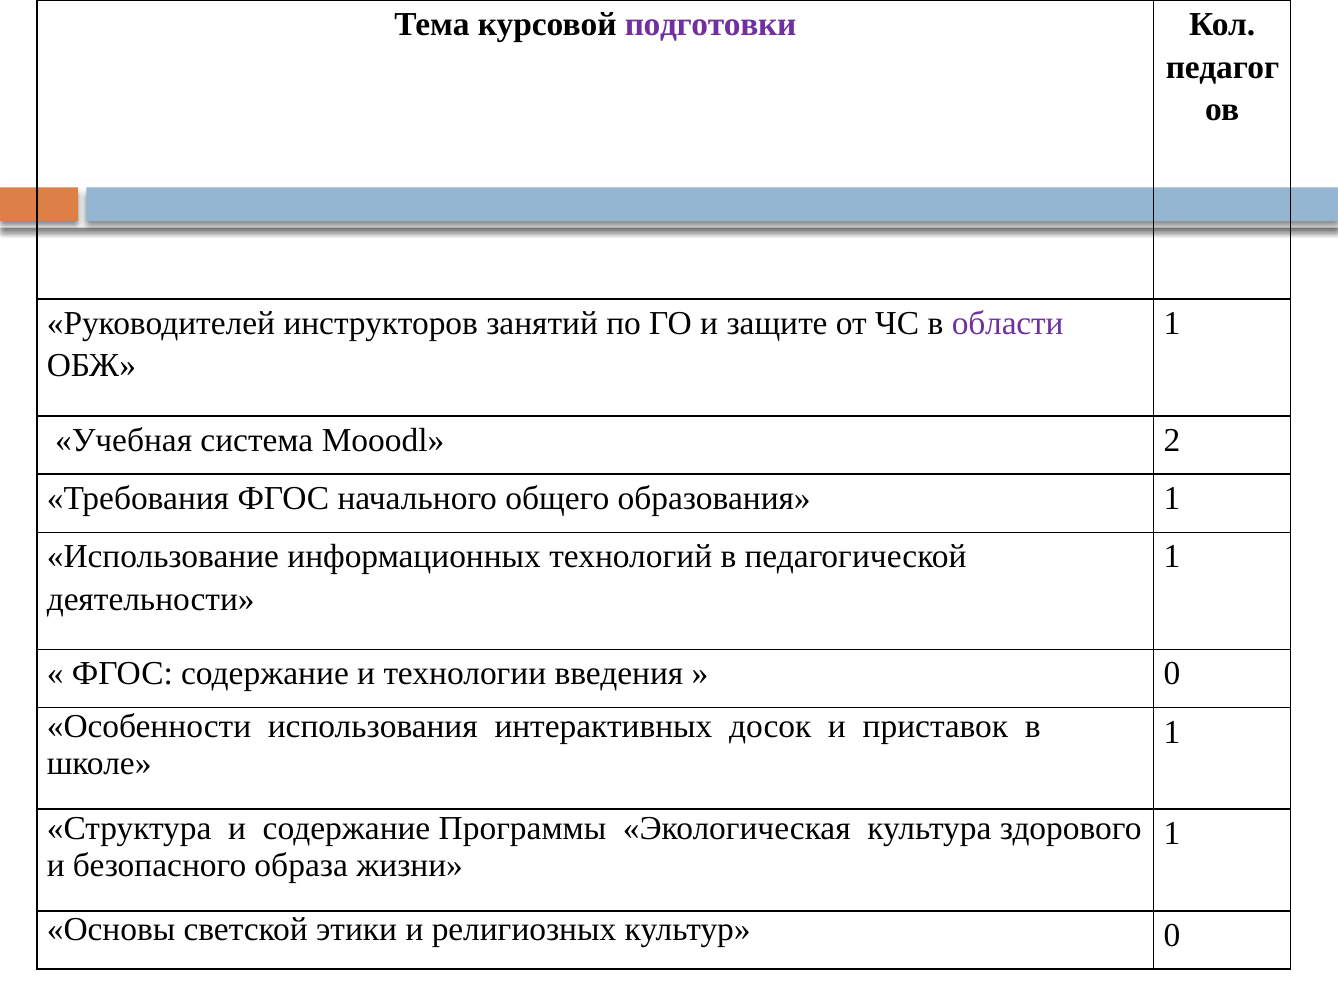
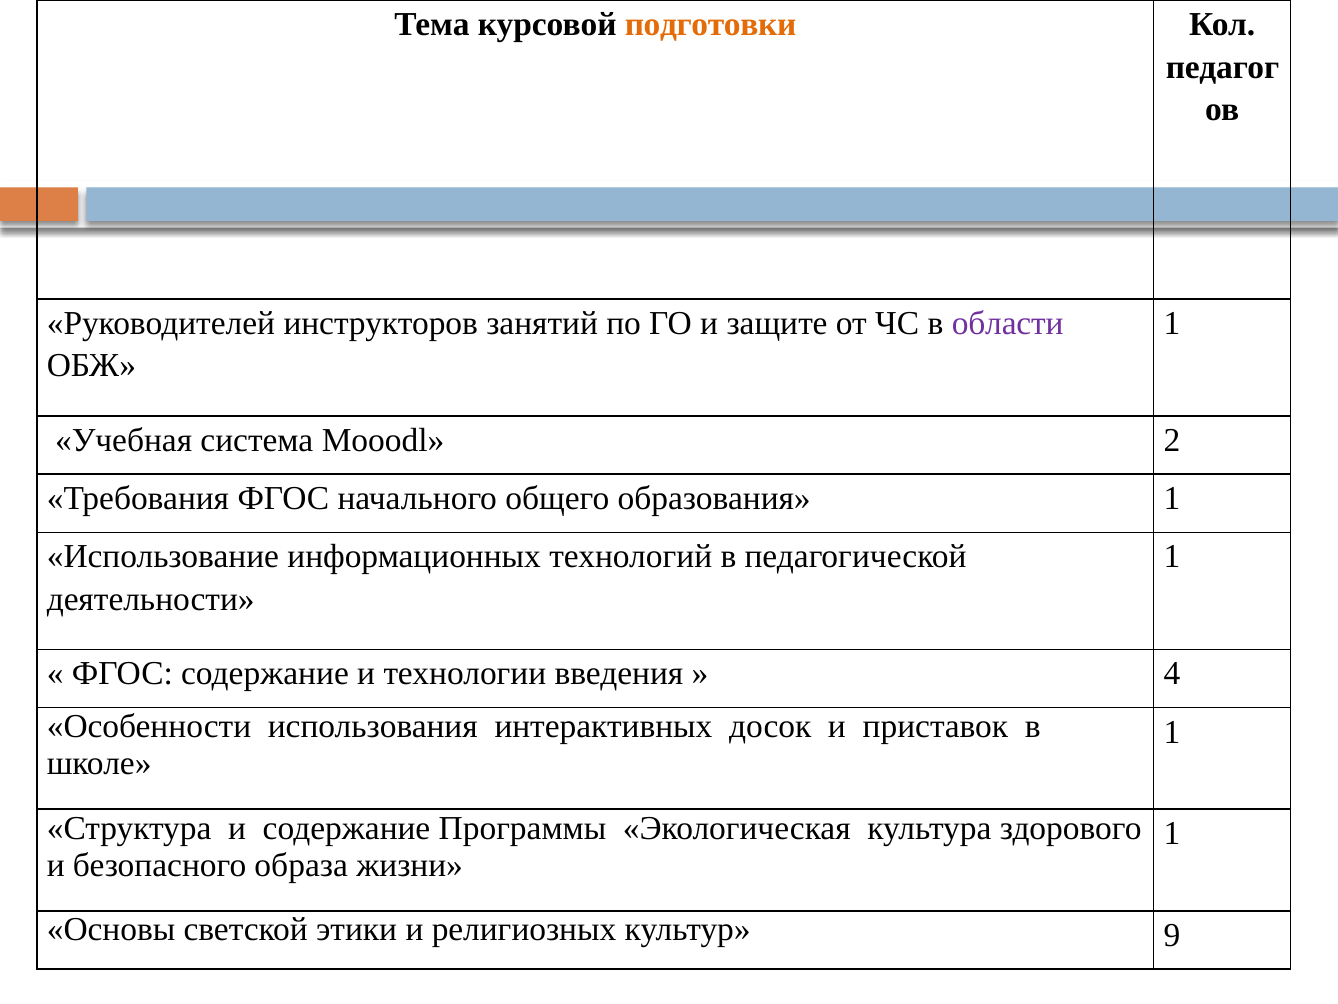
подготовки colour: purple -> orange
0 at (1172, 673): 0 -> 4
культур 0: 0 -> 9
